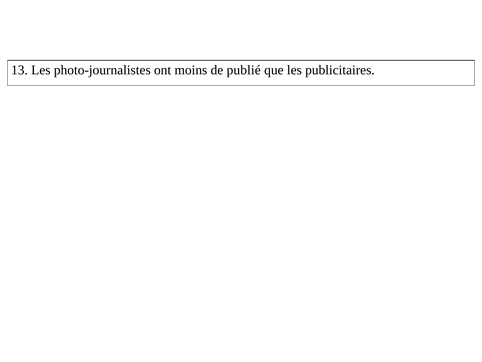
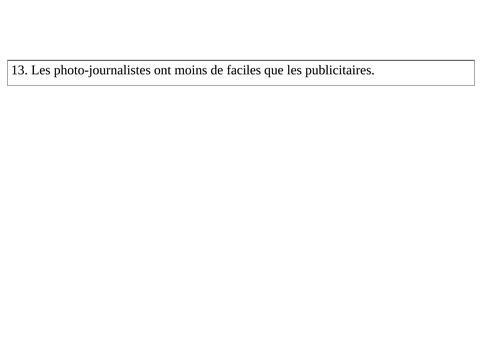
publié: publié -> faciles
